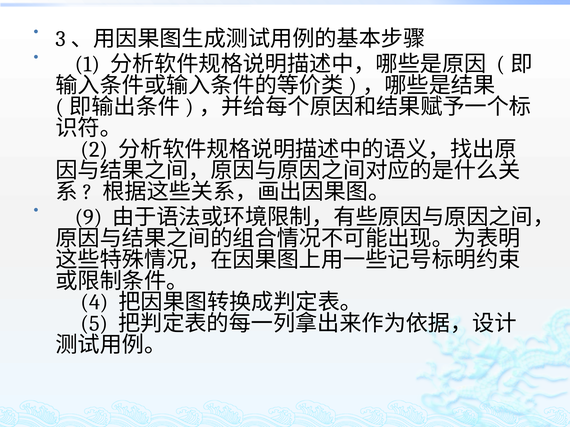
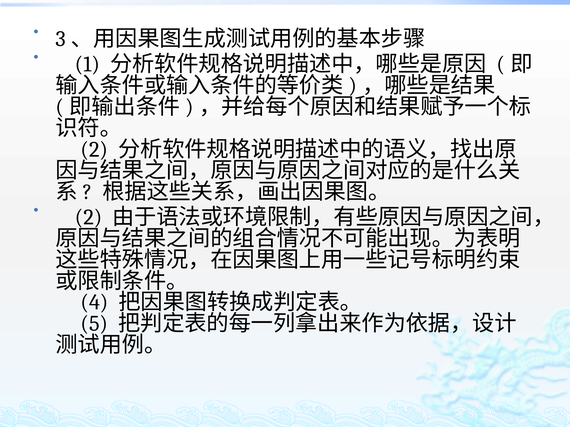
9 at (89, 217): 9 -> 2
